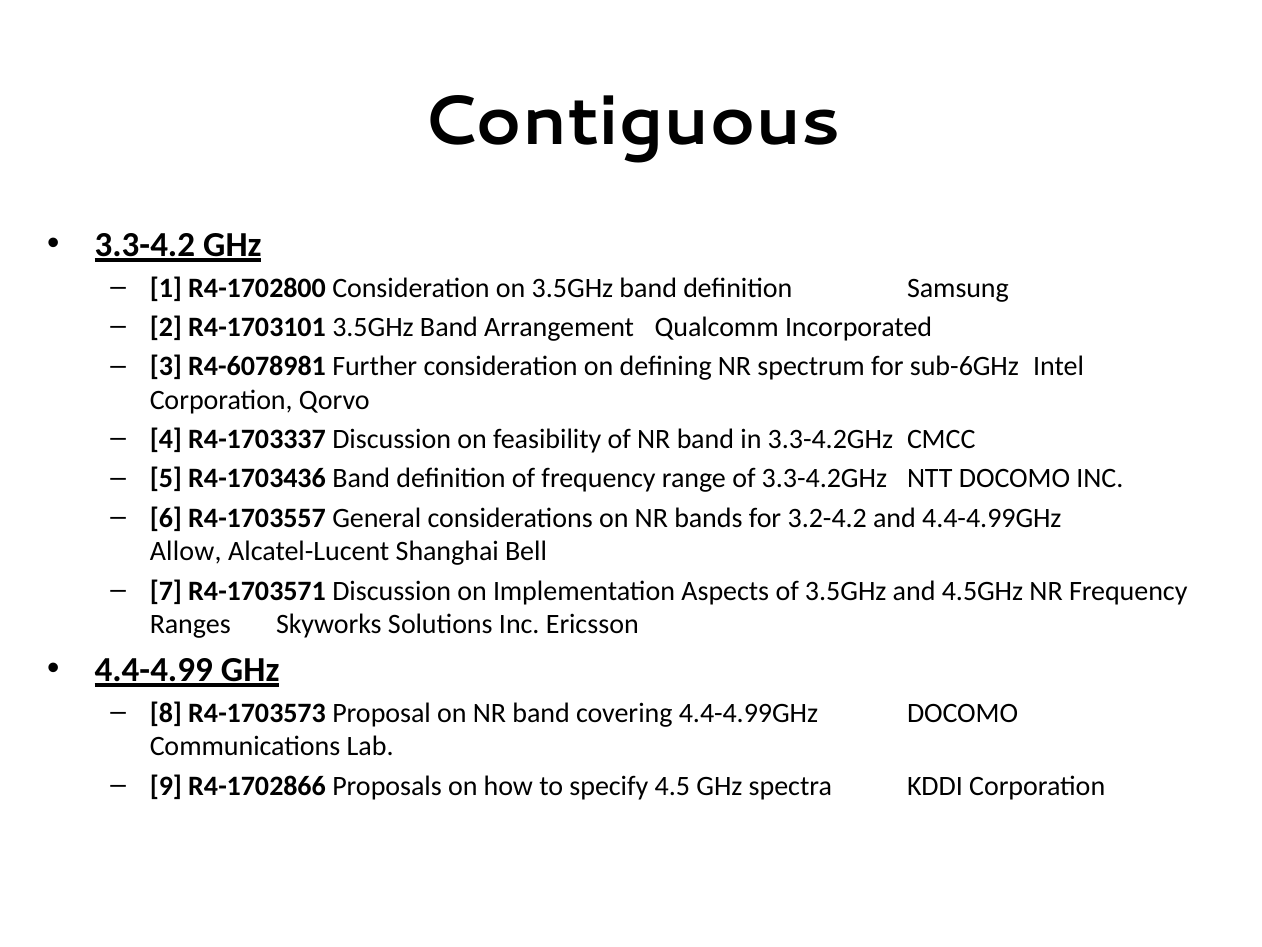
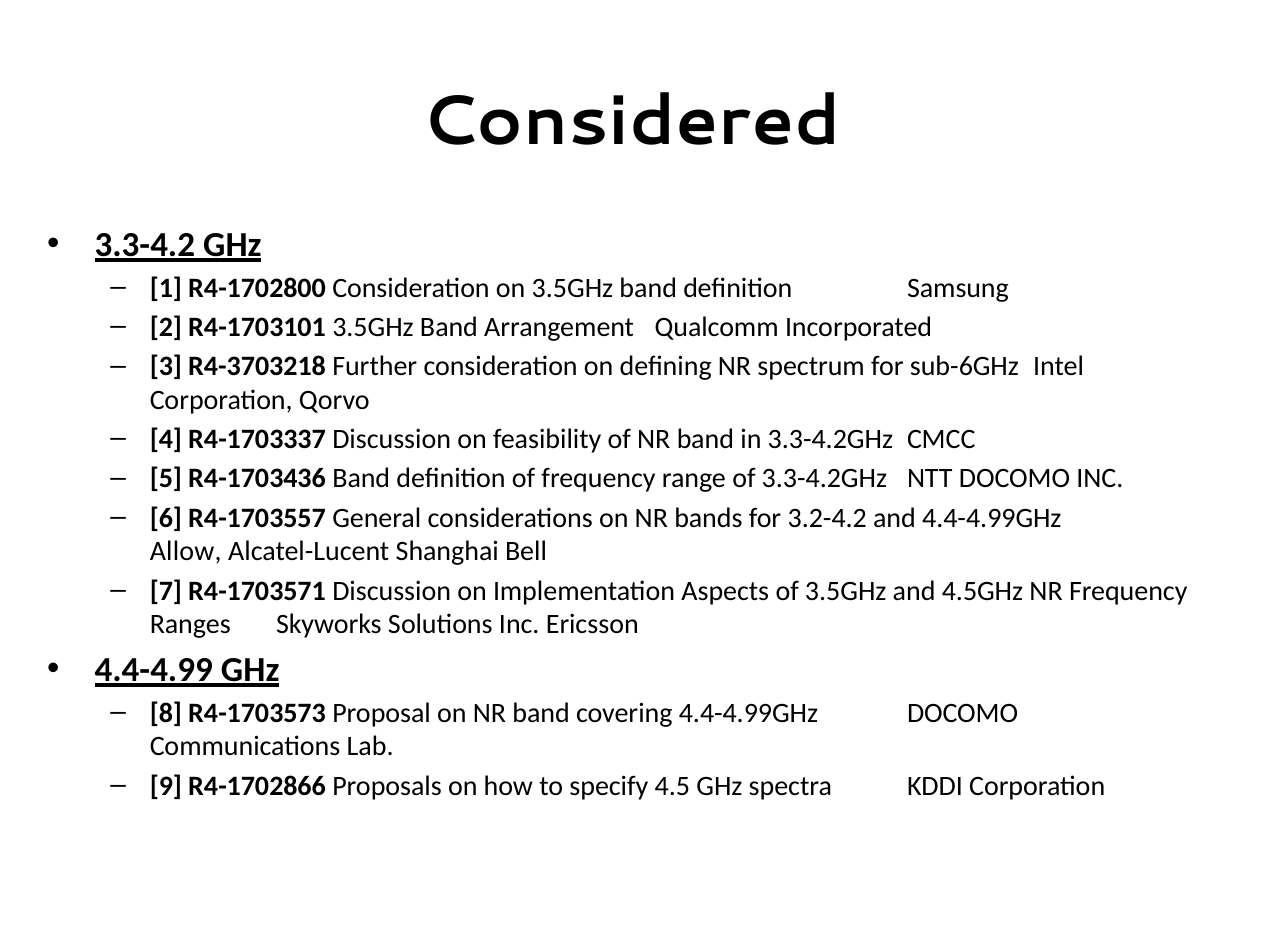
Contiguous: Contiguous -> Considered
R4-6078981: R4-6078981 -> R4-3703218
